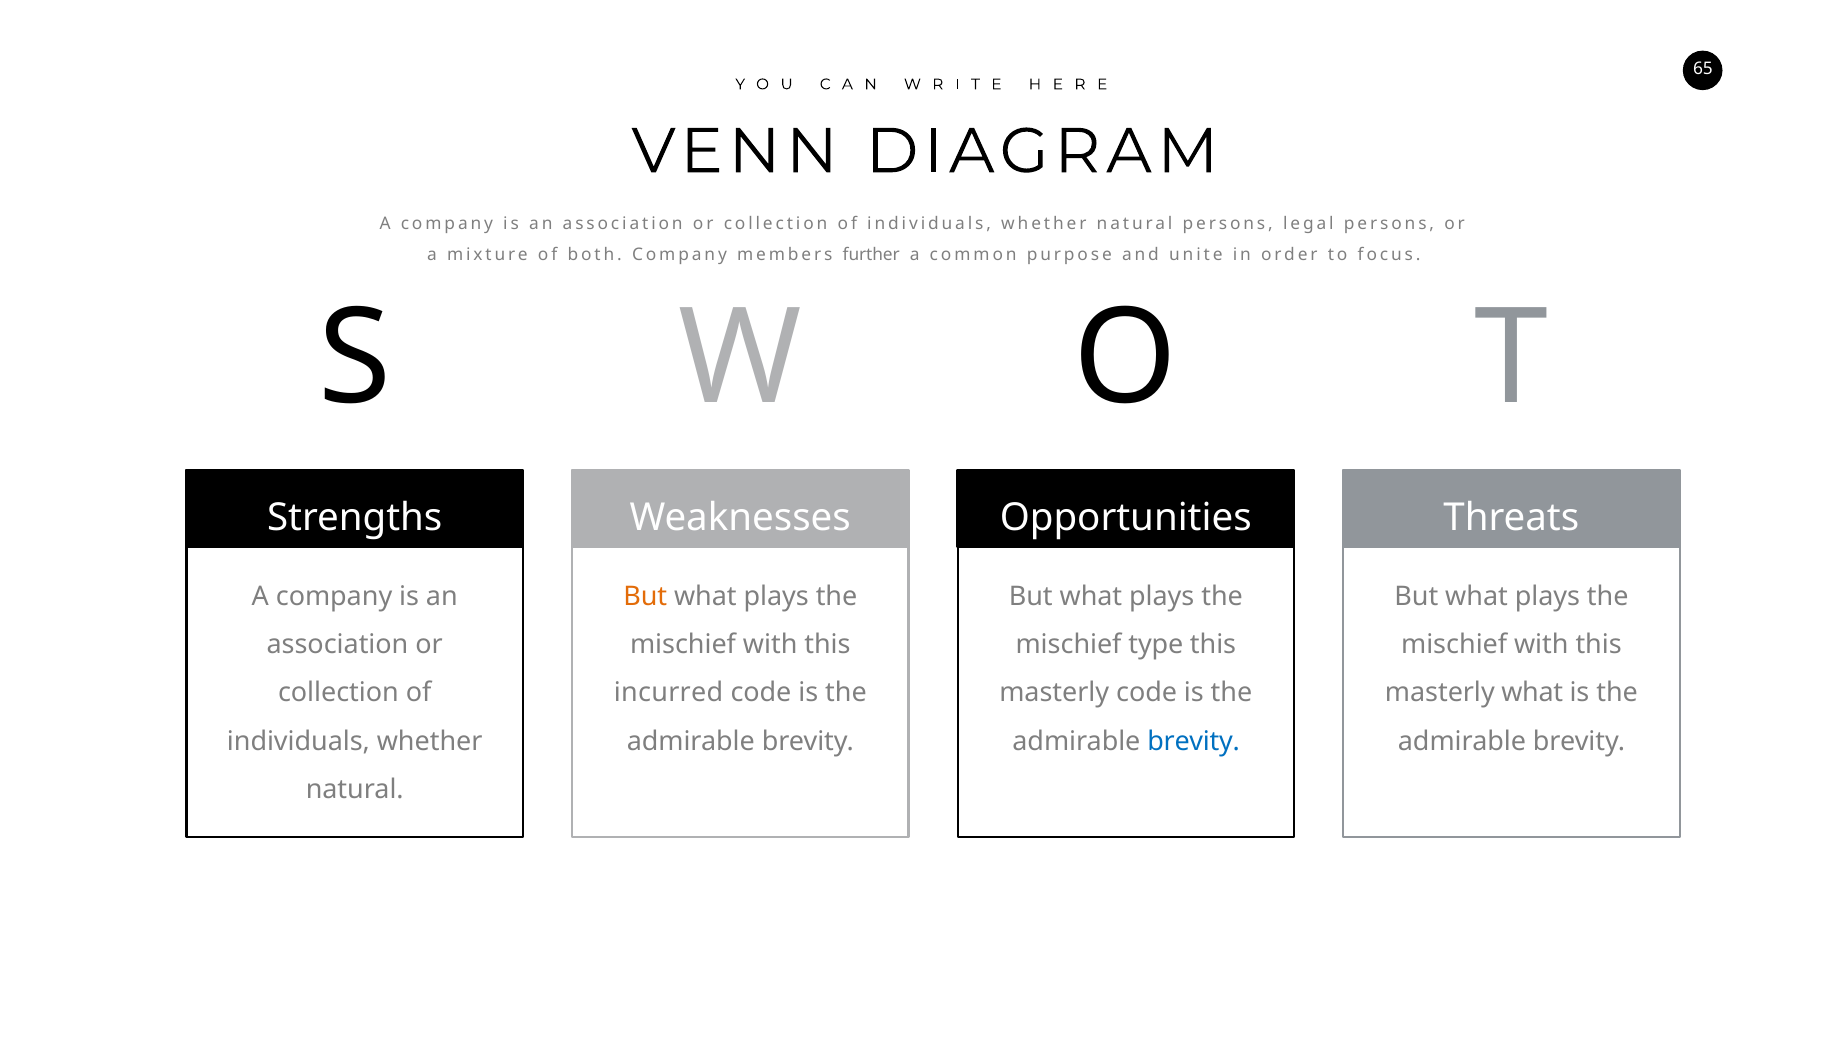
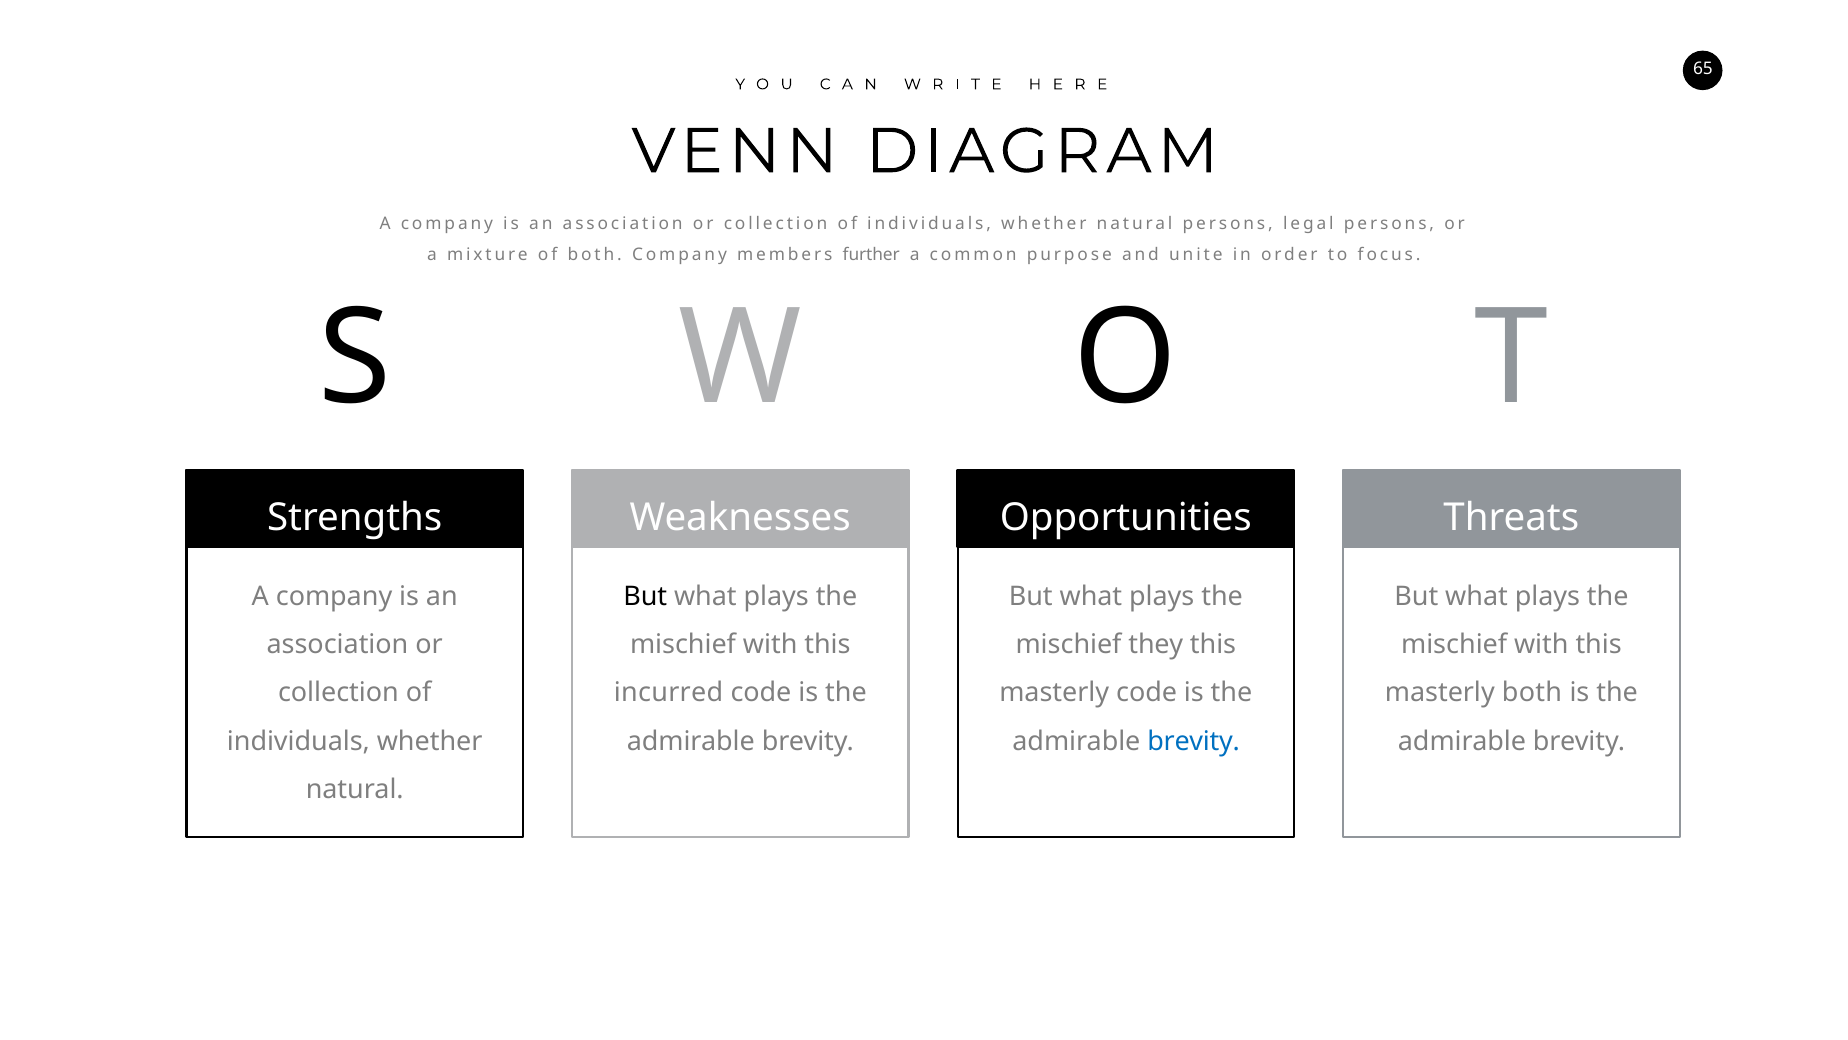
But at (645, 597) colour: orange -> black
type: type -> they
masterly what: what -> both
